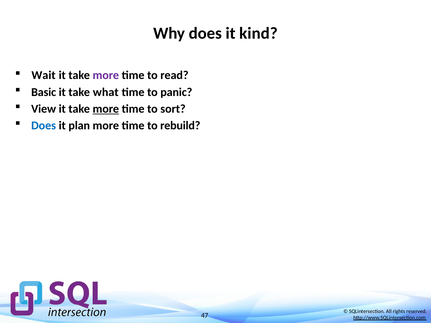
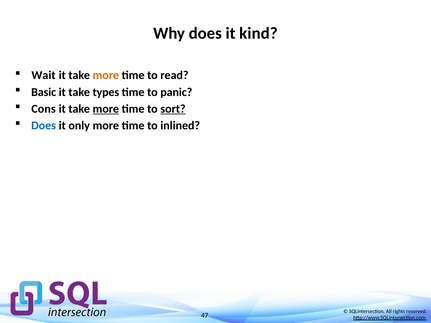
more at (106, 75) colour: purple -> orange
what: what -> types
View: View -> Cons
sort underline: none -> present
plan: plan -> only
rebuild: rebuild -> inlined
